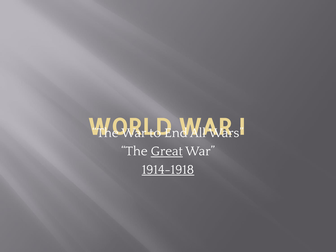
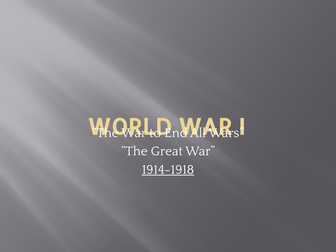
Great underline: present -> none
